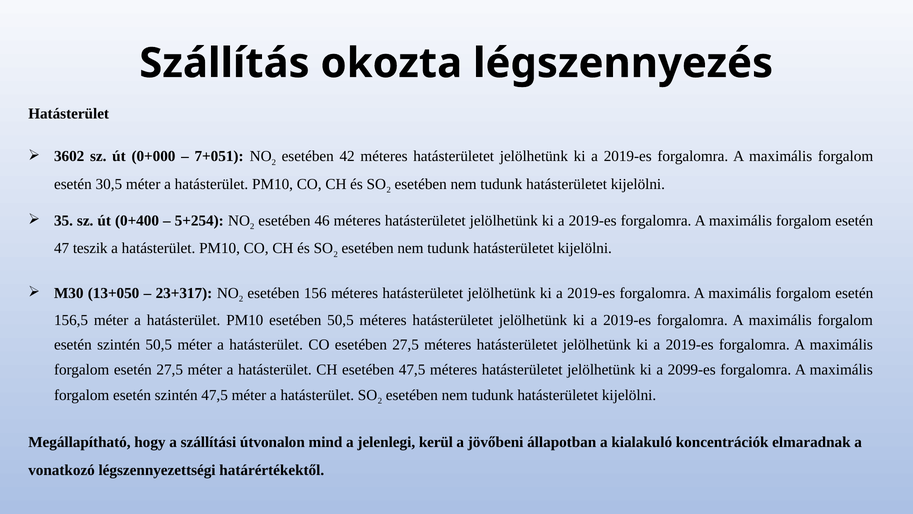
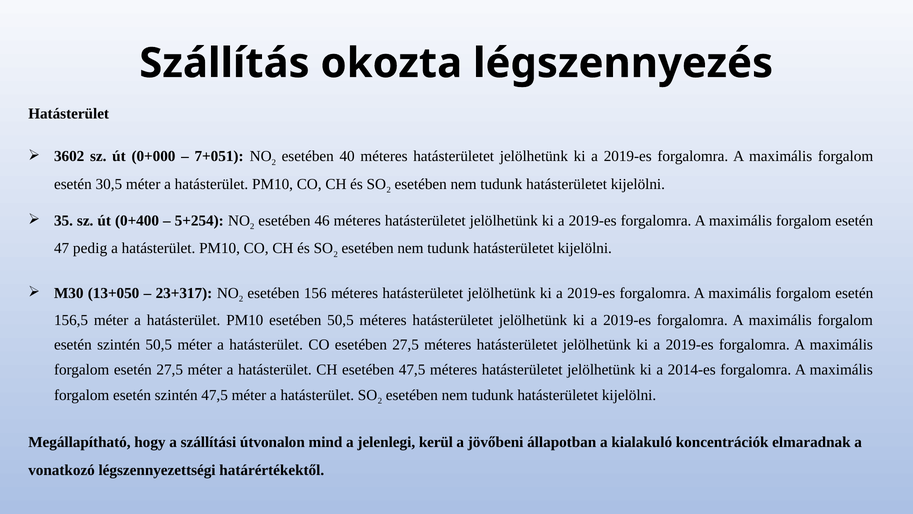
42: 42 -> 40
teszik: teszik -> pedig
2099-es: 2099-es -> 2014-es
